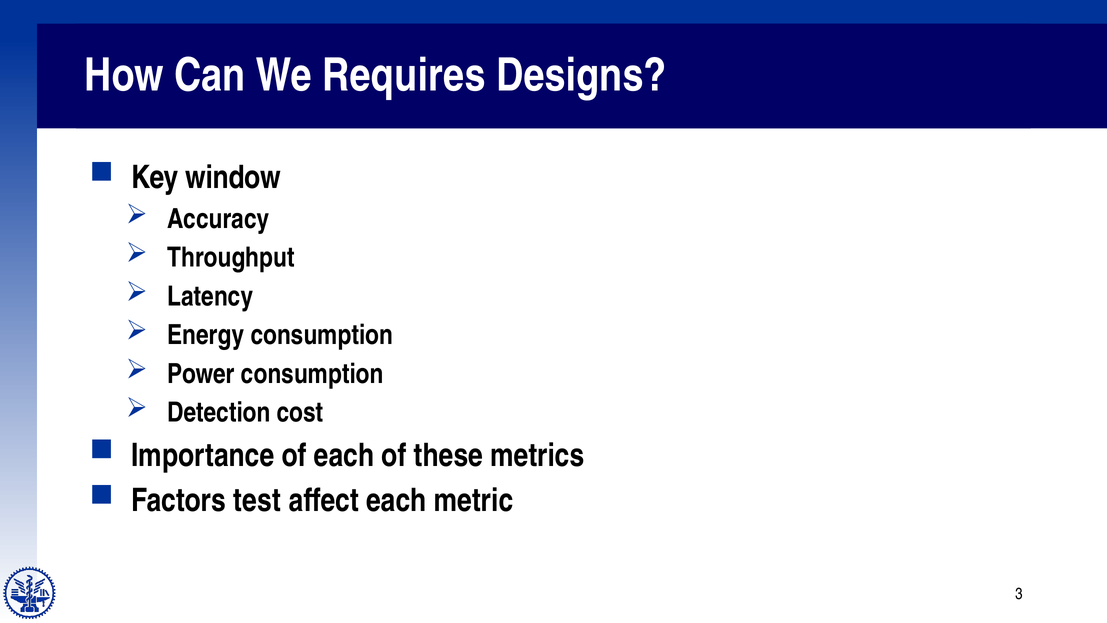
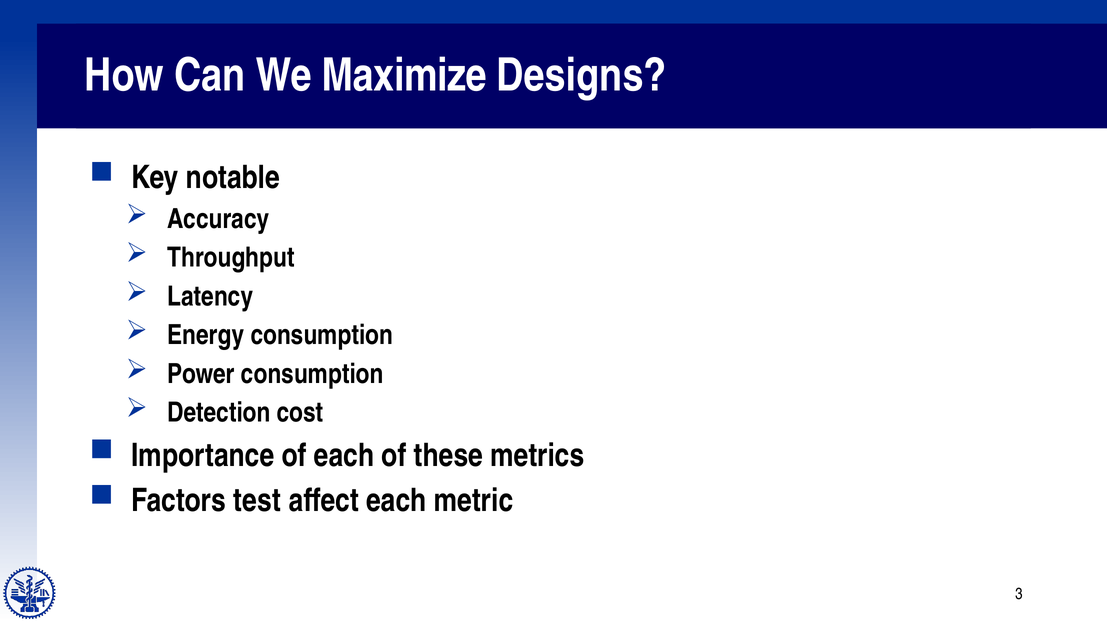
Requires: Requires -> Maximize
window: window -> notable
